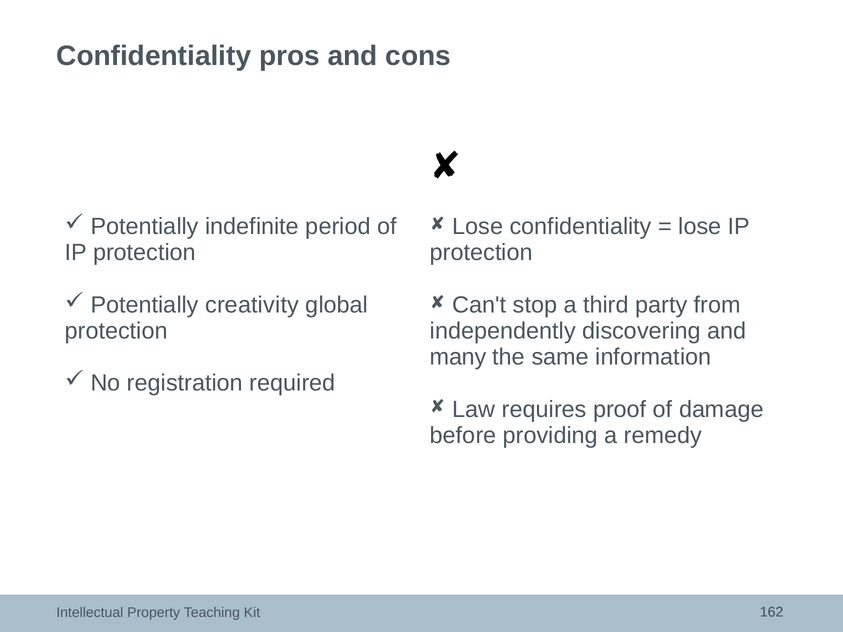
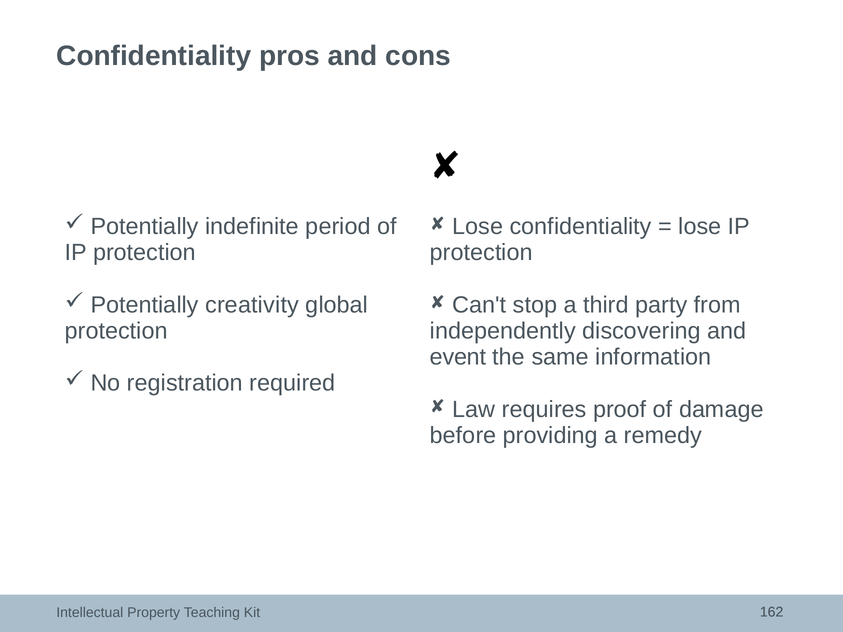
many: many -> event
